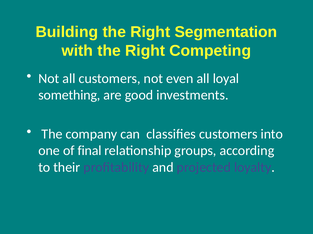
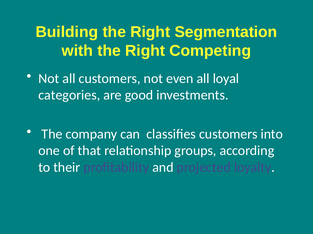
something: something -> categories
final: final -> that
